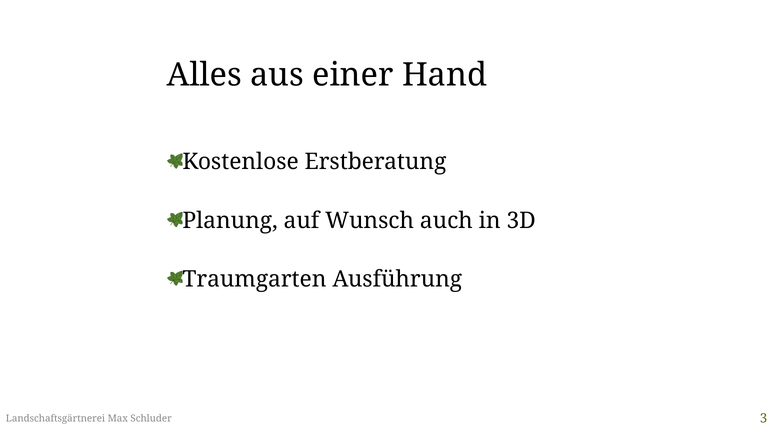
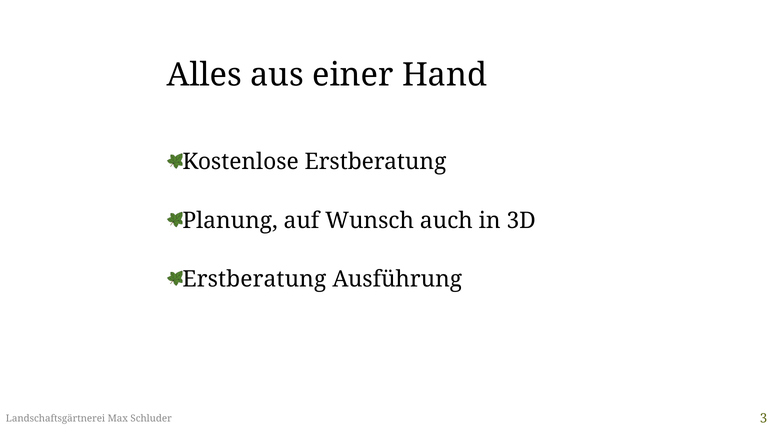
Traumgarten at (254, 279): Traumgarten -> Erstberatung
